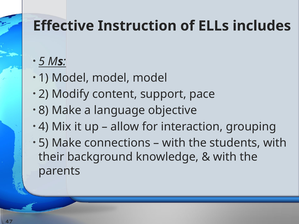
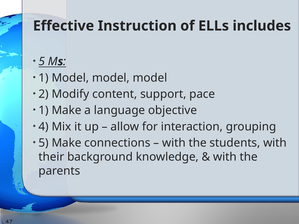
8 at (44, 110): 8 -> 1
